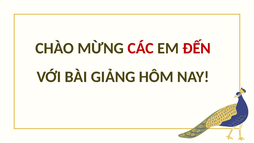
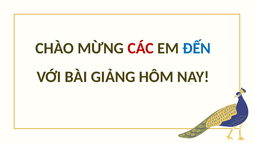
ĐẾN colour: red -> blue
